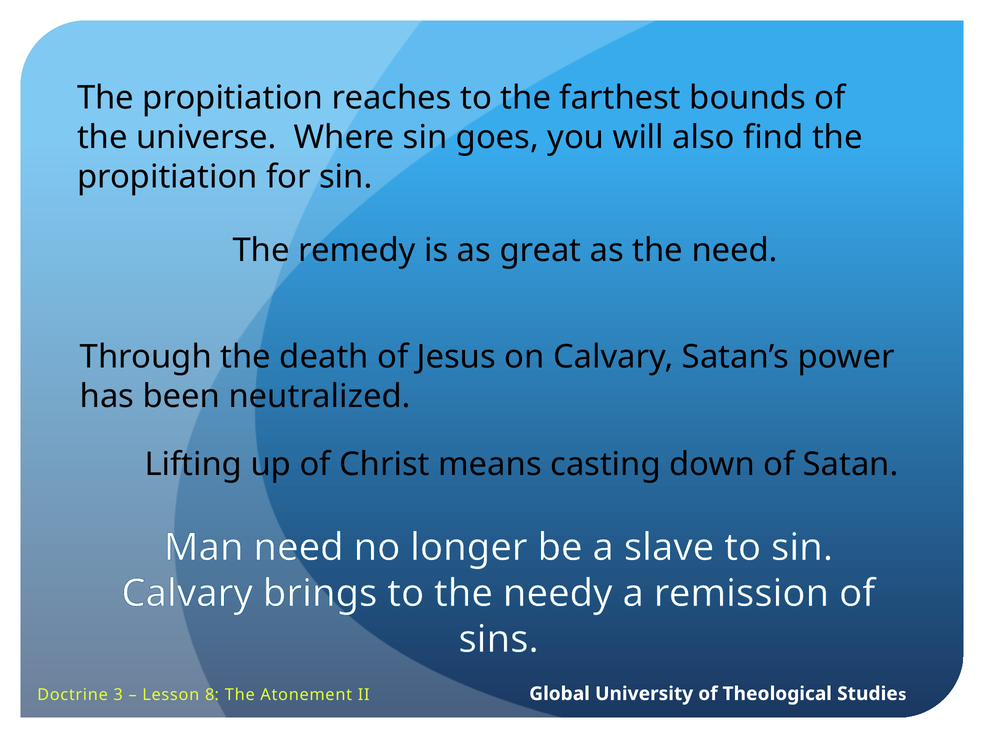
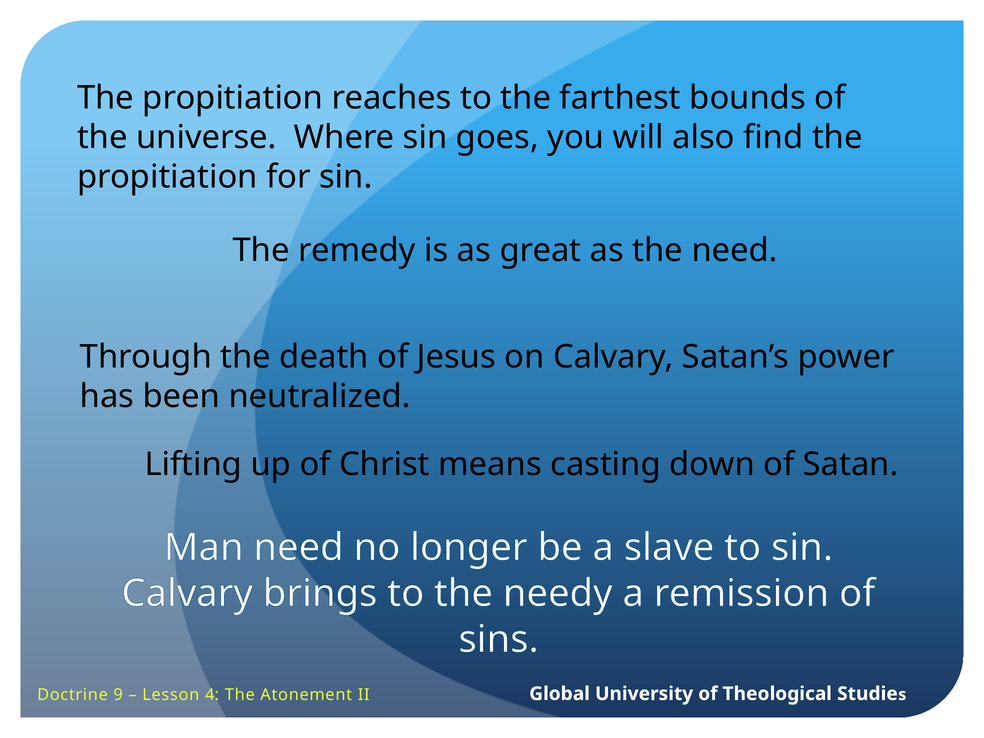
3: 3 -> 9
8: 8 -> 4
